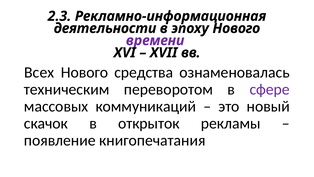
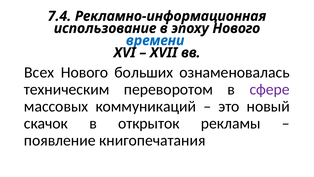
2.3: 2.3 -> 7.4
деятельности: деятельности -> использование
времени colour: purple -> blue
средства: средства -> больших
